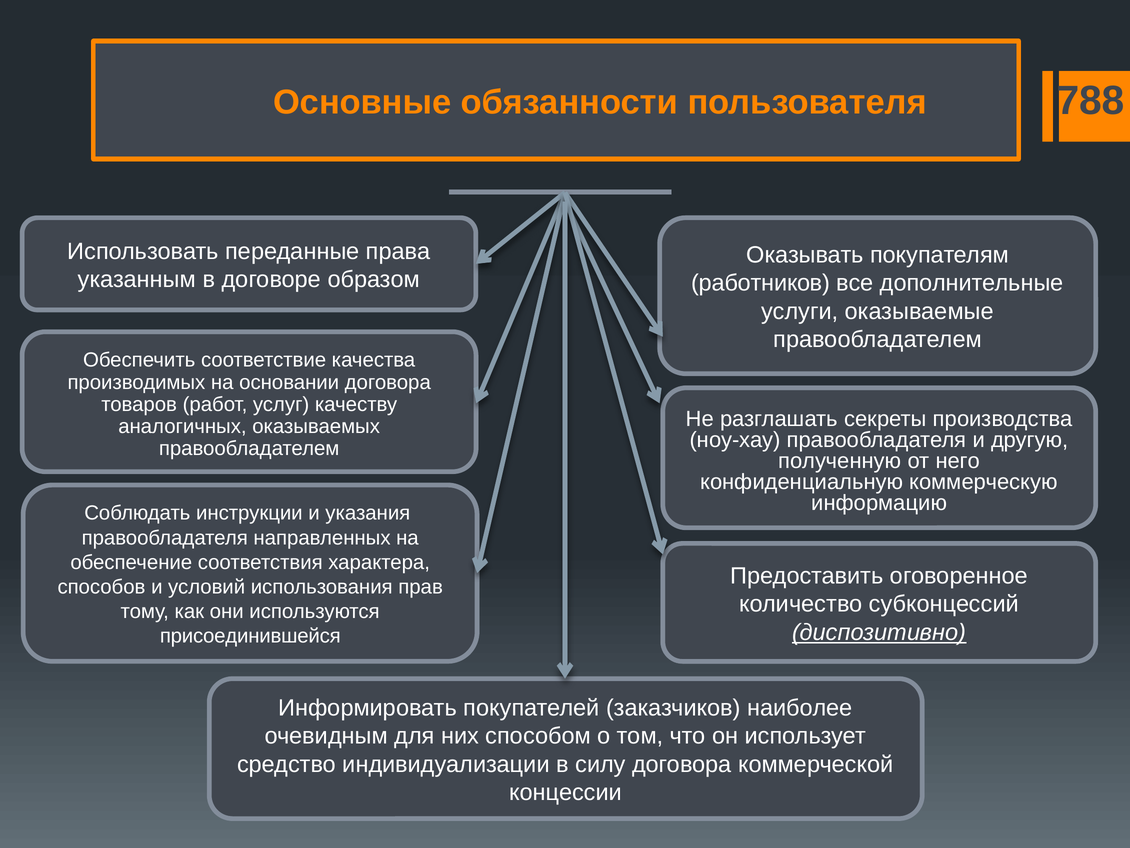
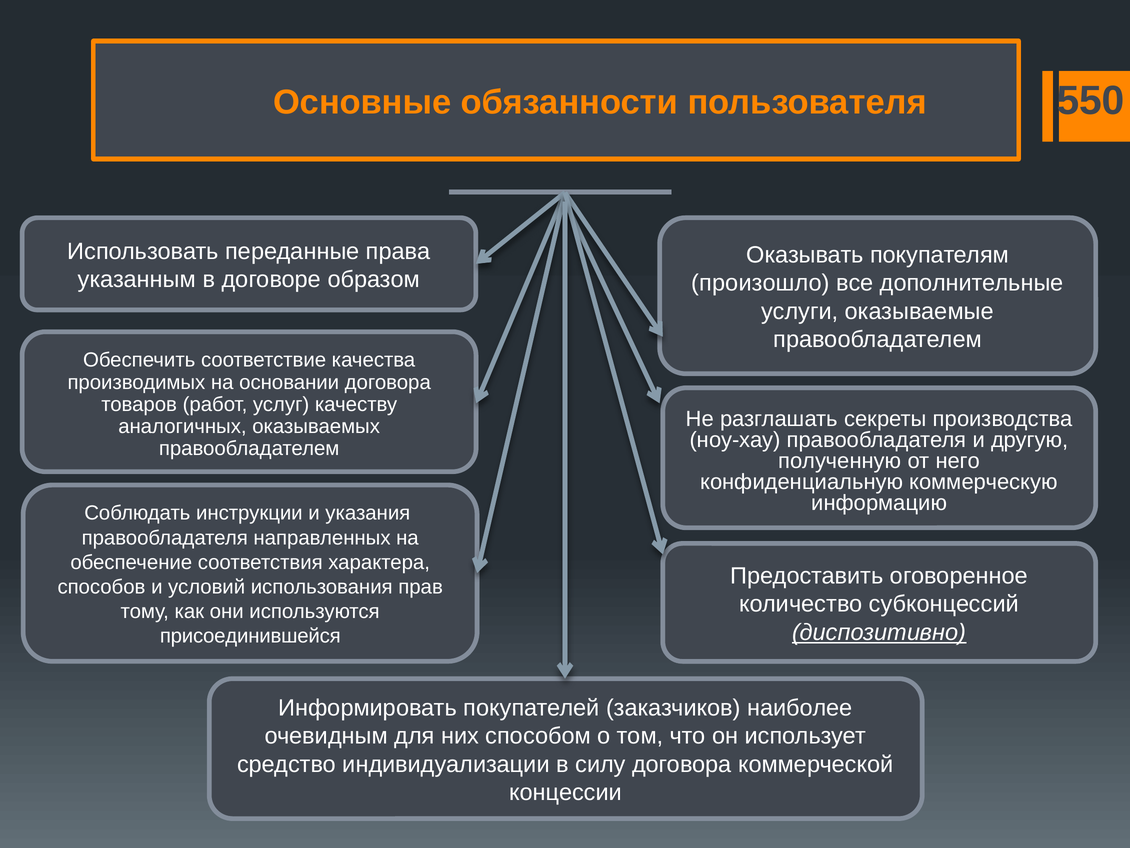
788: 788 -> 550
работников: работников -> произошло
